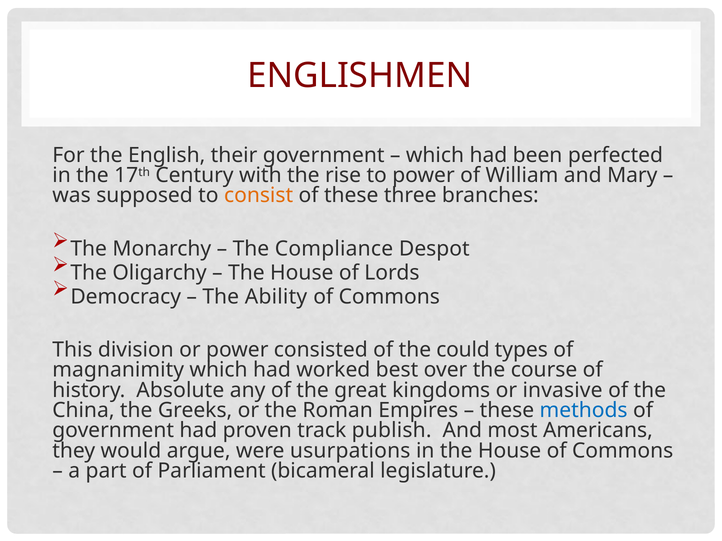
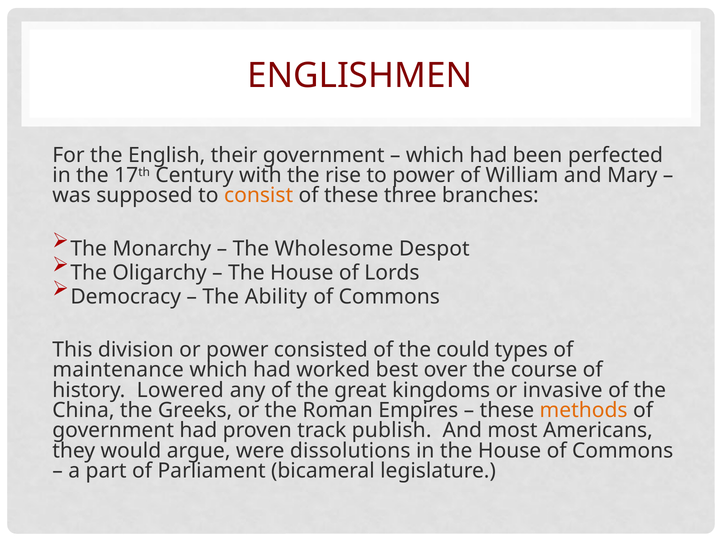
Compliance: Compliance -> Wholesome
magnanimity: magnanimity -> maintenance
Absolute: Absolute -> Lowered
methods colour: blue -> orange
usurpations: usurpations -> dissolutions
